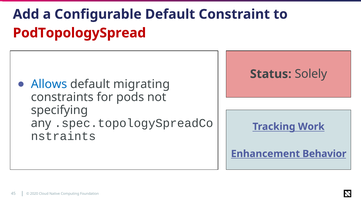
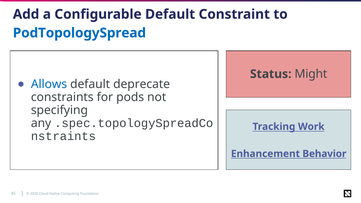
PodTopologySpread colour: red -> blue
Solely: Solely -> Might
migrating: migrating -> deprecate
